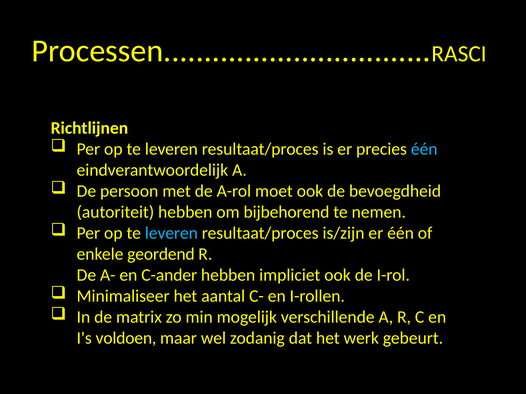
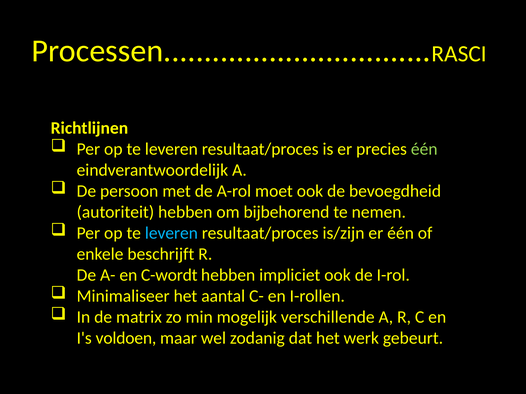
één at (424, 149) colour: light blue -> light green
geordend: geordend -> beschrijft
C-ander: C-ander -> C-wordt
